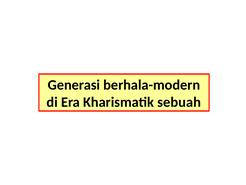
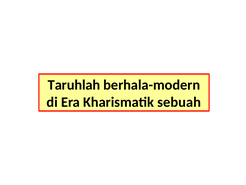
Generasi: Generasi -> Taruhlah
